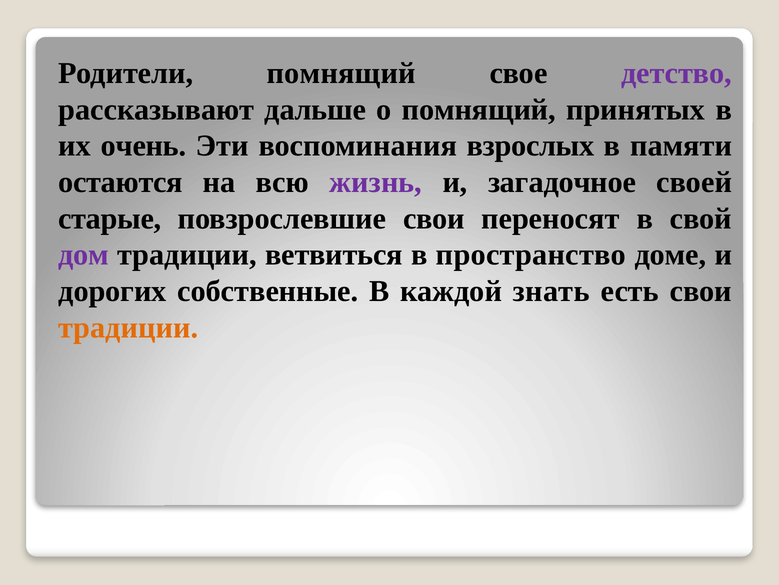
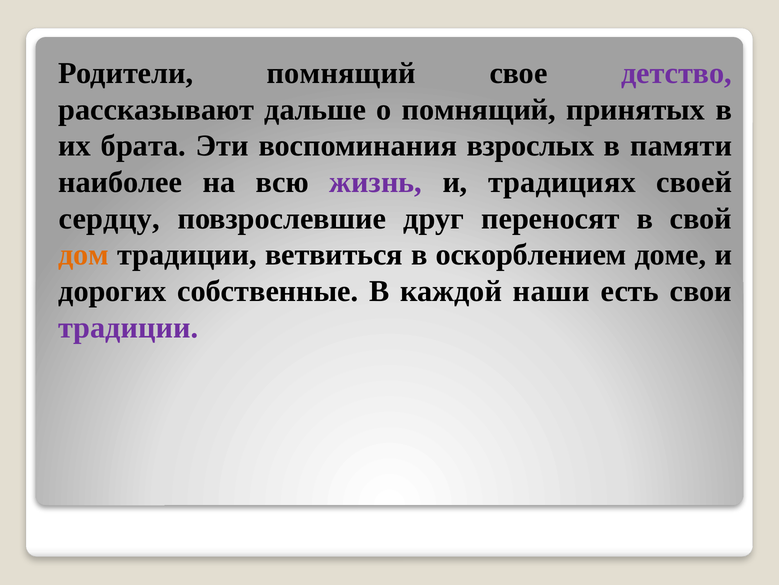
очень: очень -> брата
остаются: остаются -> наиболее
загадочное: загадочное -> традициях
старые: старые -> сердцу
повзрослевшие свои: свои -> друг
дом colour: purple -> orange
пространство: пространство -> оскорблением
знать: знать -> наши
традиции at (128, 327) colour: orange -> purple
